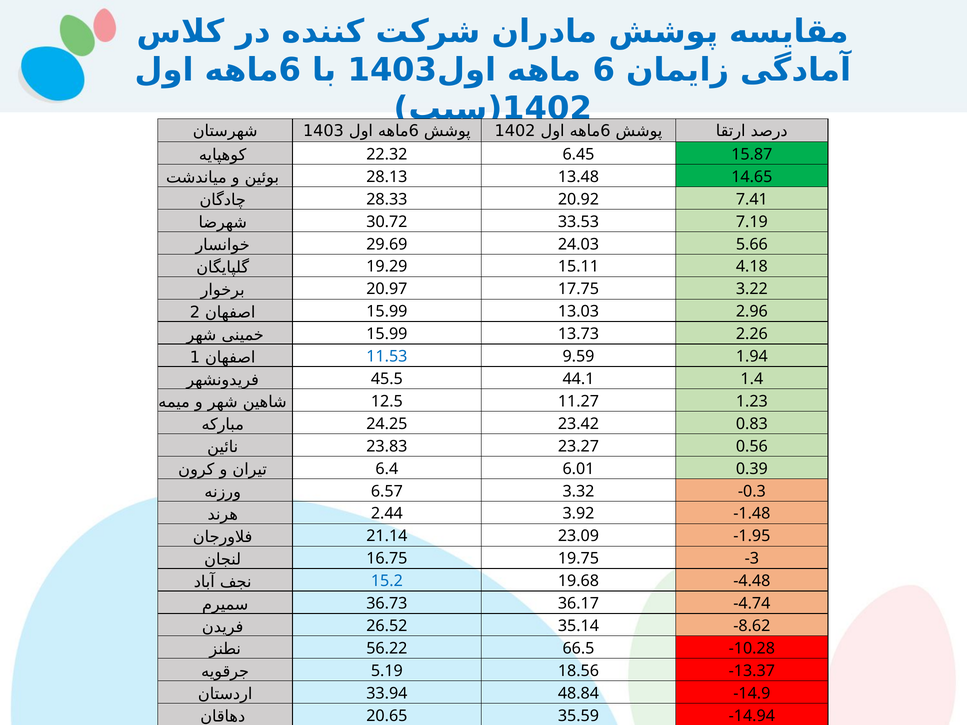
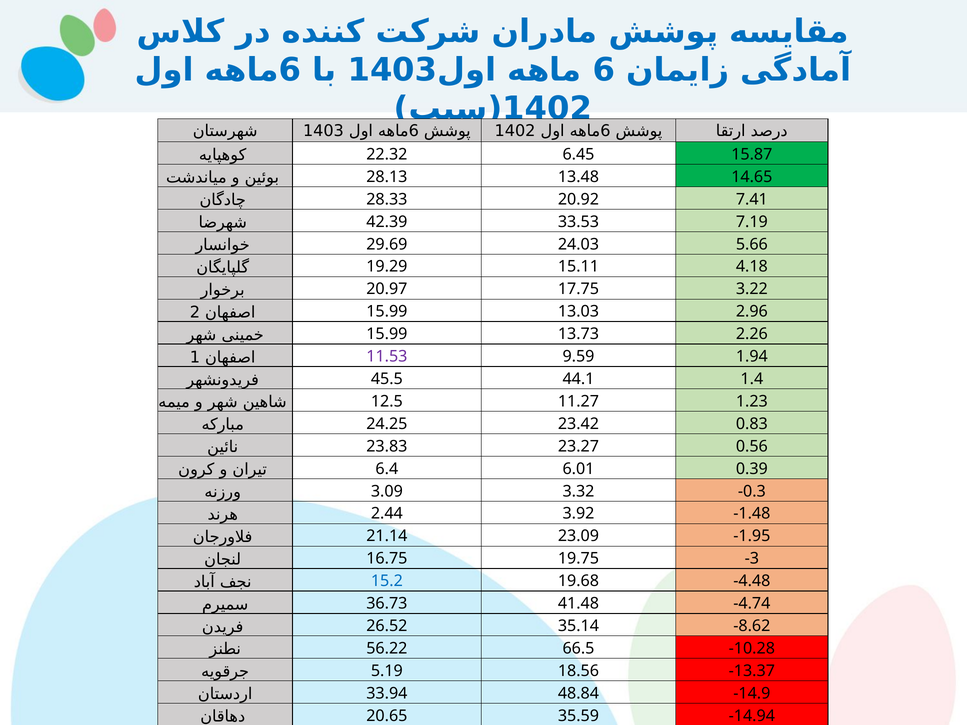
30.72: 30.72 -> 42.39
11.53 colour: blue -> purple
6.57: 6.57 -> 3.09
36.17: 36.17 -> 41.48
